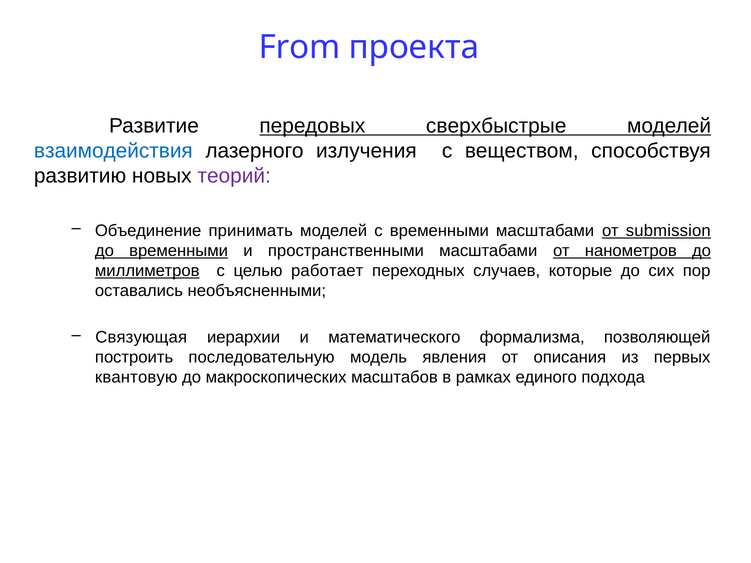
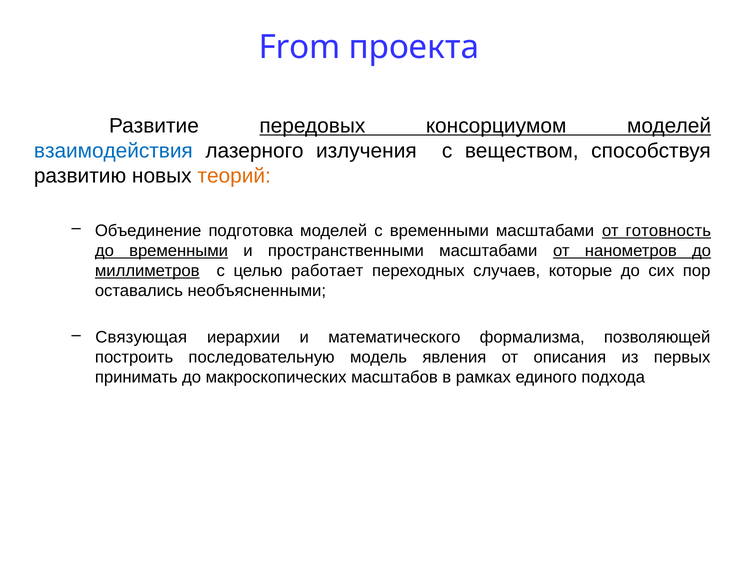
сверхбыстрые: сверхбыстрые -> консорциумом
теорий colour: purple -> orange
принимать: принимать -> подготовка
submission: submission -> готовность
квантовую: квантовую -> принимать
